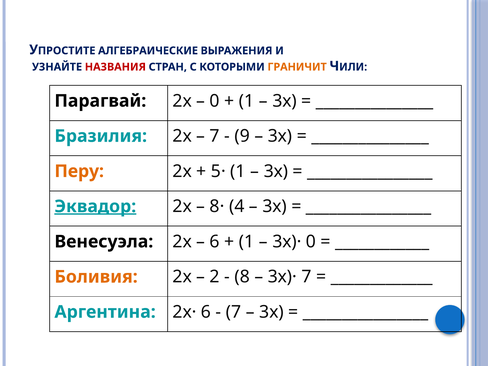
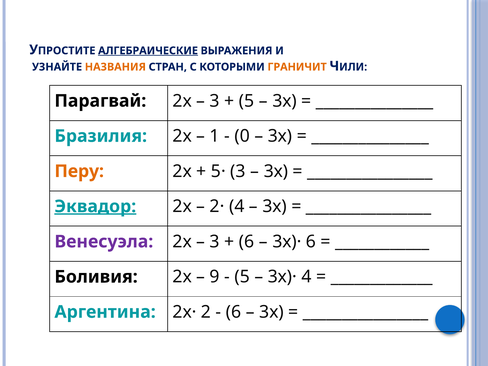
АЛГЕБРАИЧЕСКИЕ underline: none -> present
НАЗВАНИЯ colour: red -> orange
0 at (215, 101): 0 -> 3
1 at (247, 101): 1 -> 5
7 at (215, 136): 7 -> 1
9: 9 -> 0
5· 1: 1 -> 3
8·: 8· -> 2·
Венесуэла colour: black -> purple
6 at (215, 242): 6 -> 3
1 at (247, 242): 1 -> 6
3х)· 0: 0 -> 6
Боливия colour: orange -> black
2: 2 -> 9
8 at (242, 277): 8 -> 5
3х)· 7: 7 -> 4
2х· 6: 6 -> 2
7 at (234, 312): 7 -> 6
